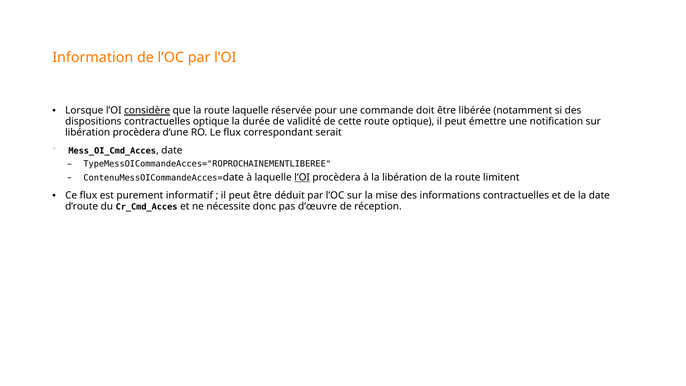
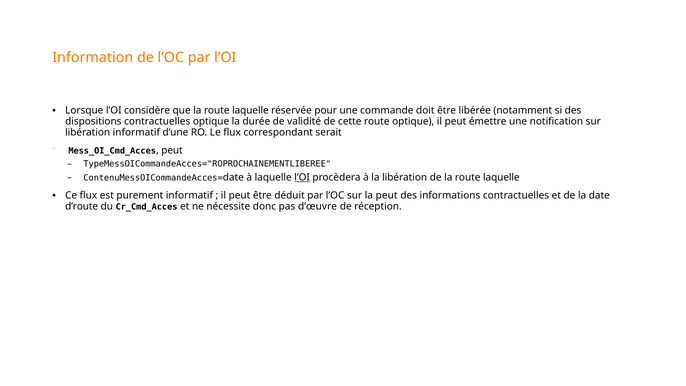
considère underline: present -> none
libération procèdera: procèdera -> informatif
Mess_OI_Cmd_Acces date: date -> peut
de la route limitent: limitent -> laquelle
la mise: mise -> peut
